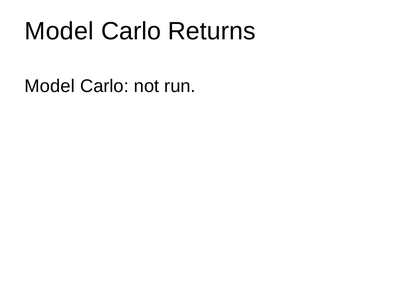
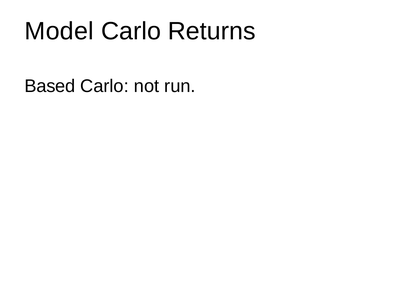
Model at (50, 86): Model -> Based
